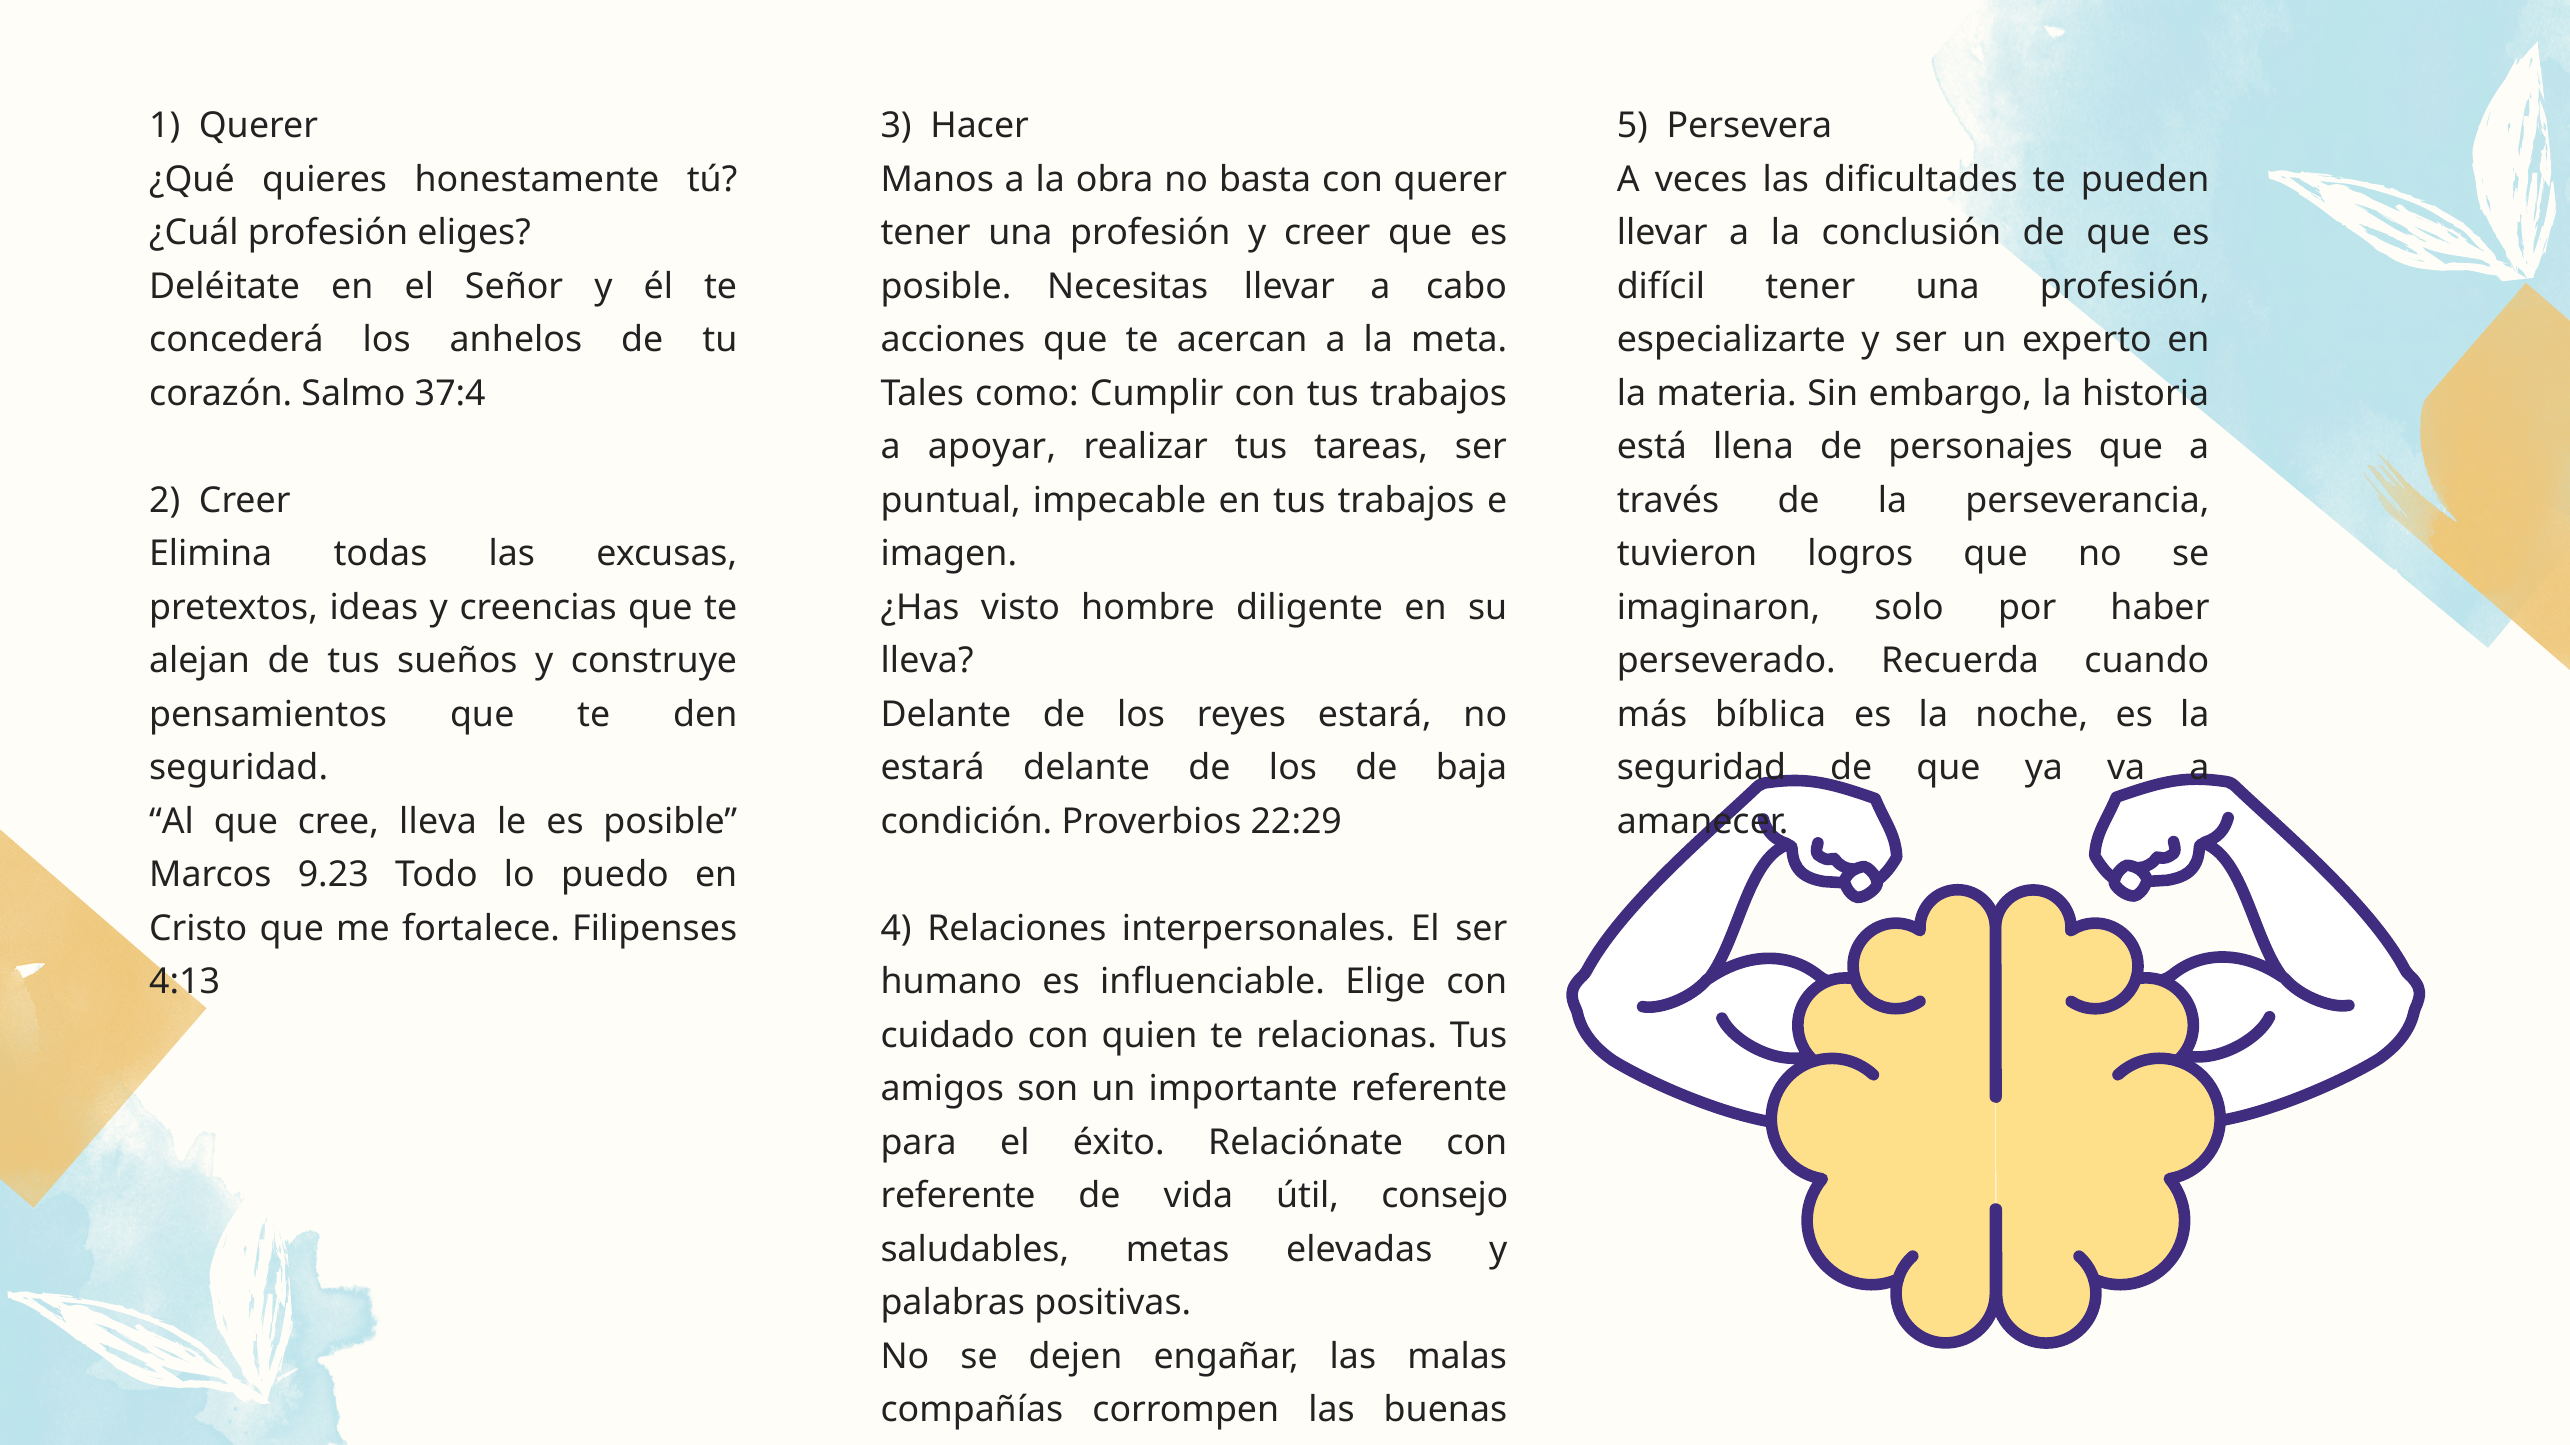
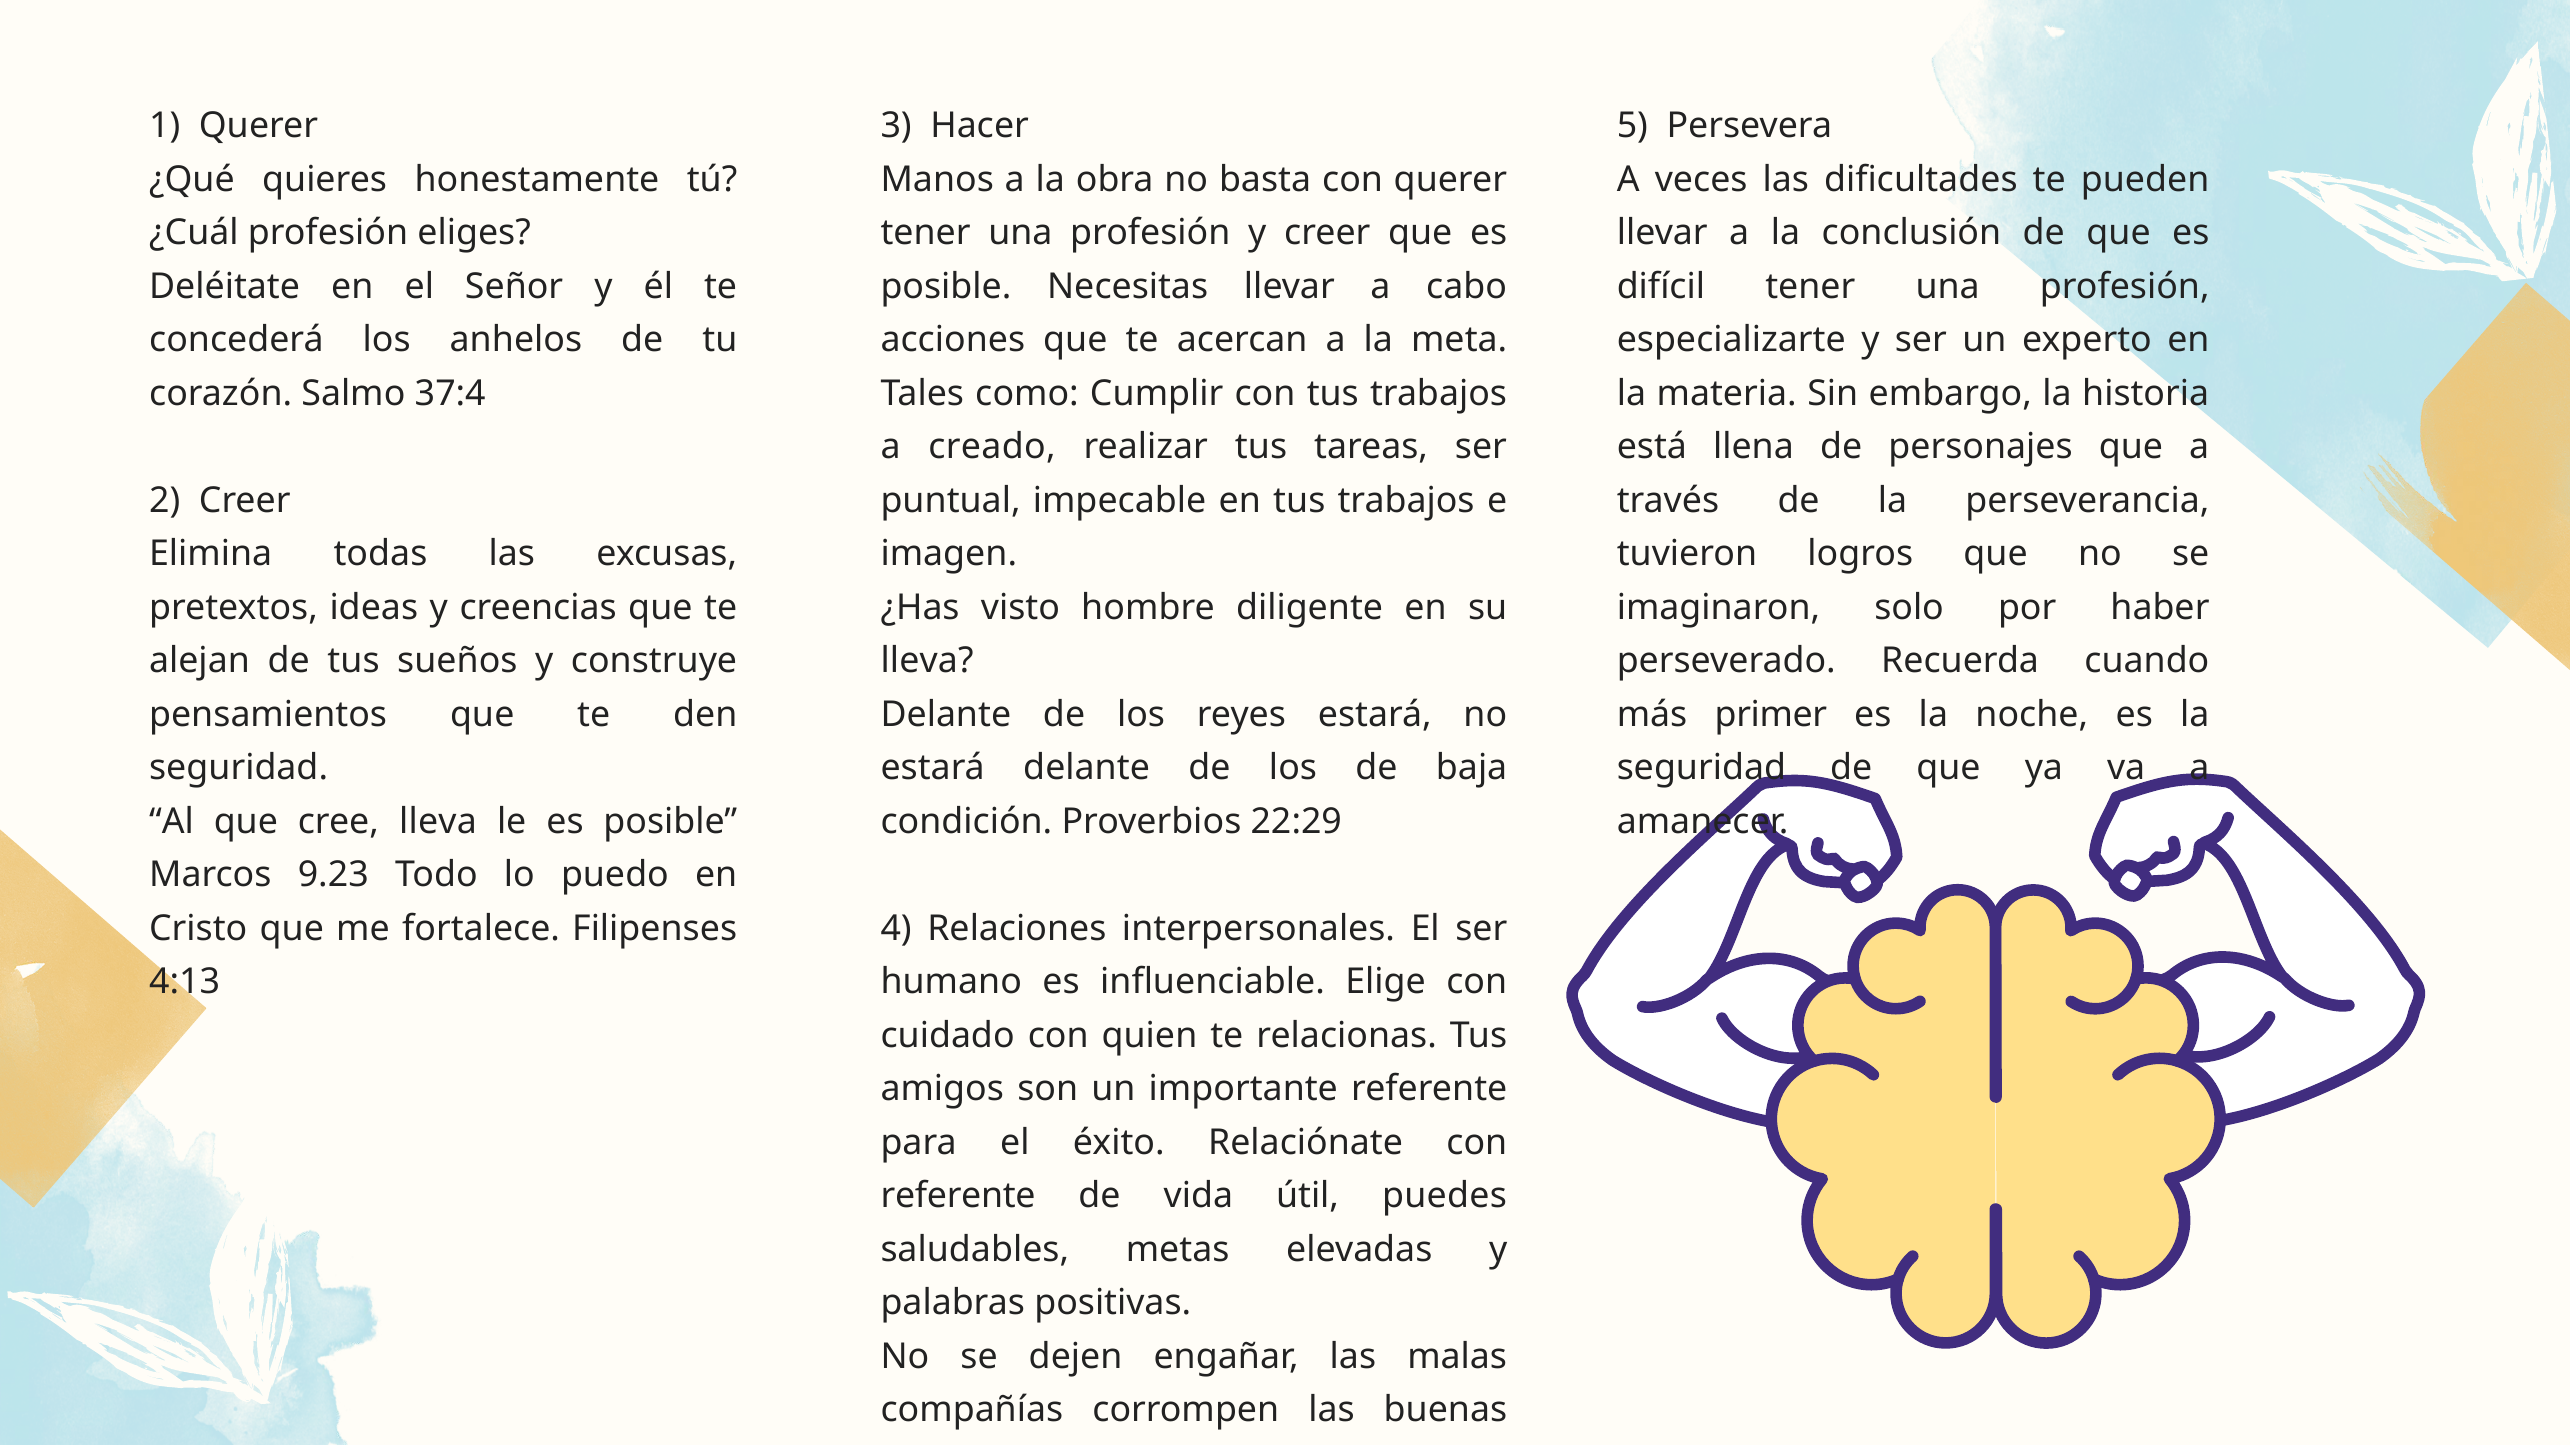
apoyar: apoyar -> creado
bíblica: bíblica -> primer
consejo: consejo -> puedes
